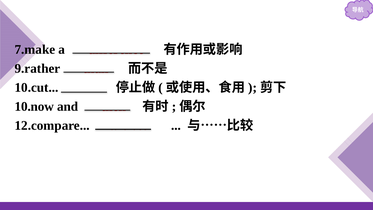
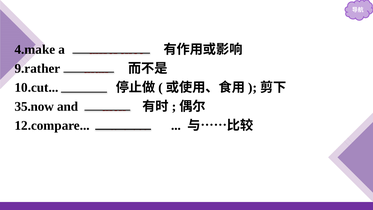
7.make: 7.make -> 4.make
10.now: 10.now -> 35.now
